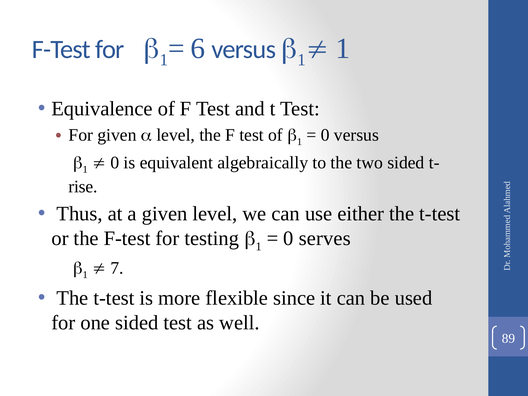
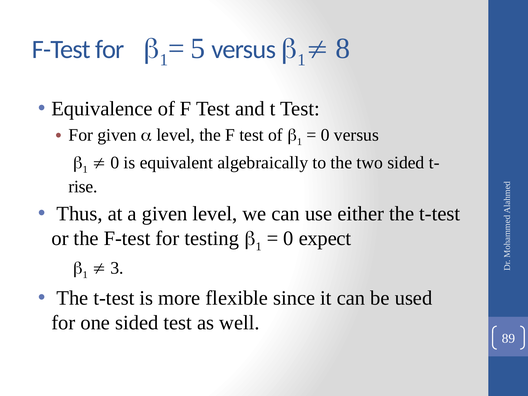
6: 6 -> 5
1 at (343, 48): 1 -> 8
serves: serves -> expect
7: 7 -> 3
